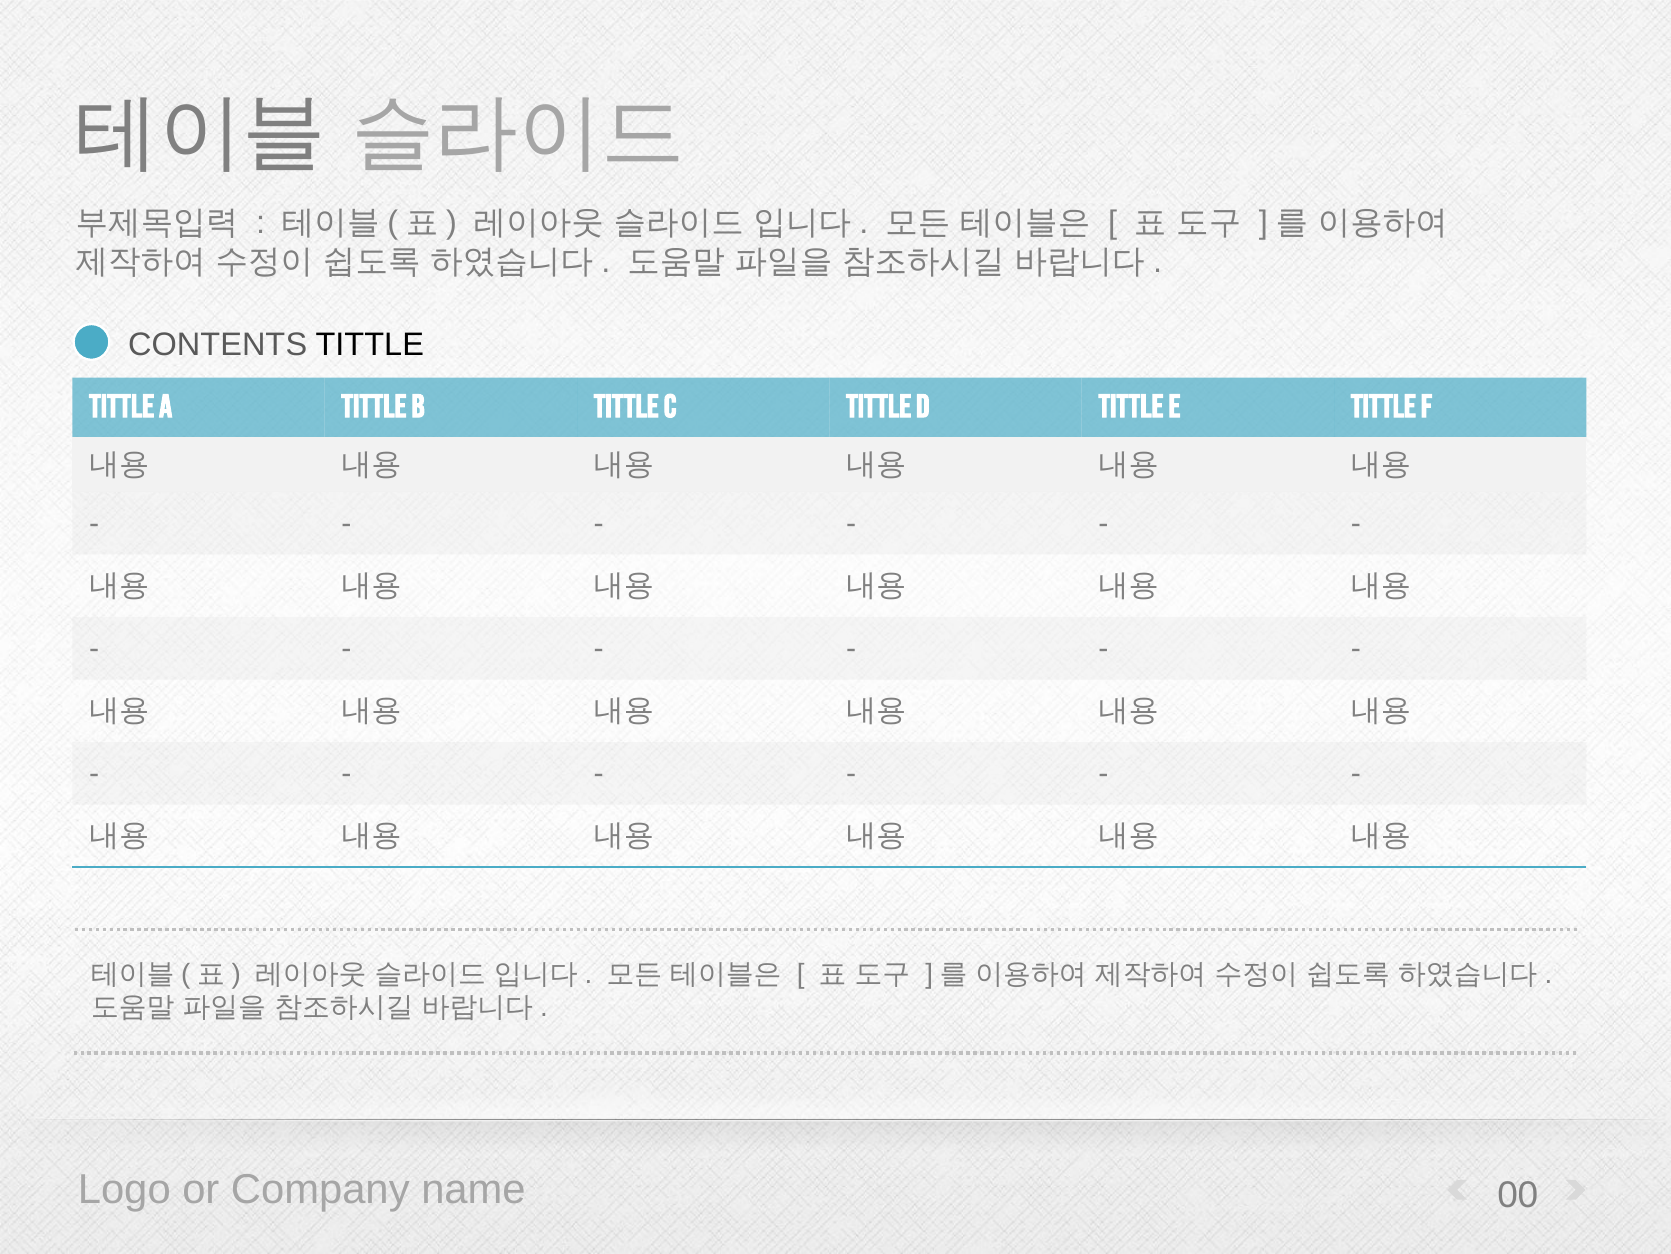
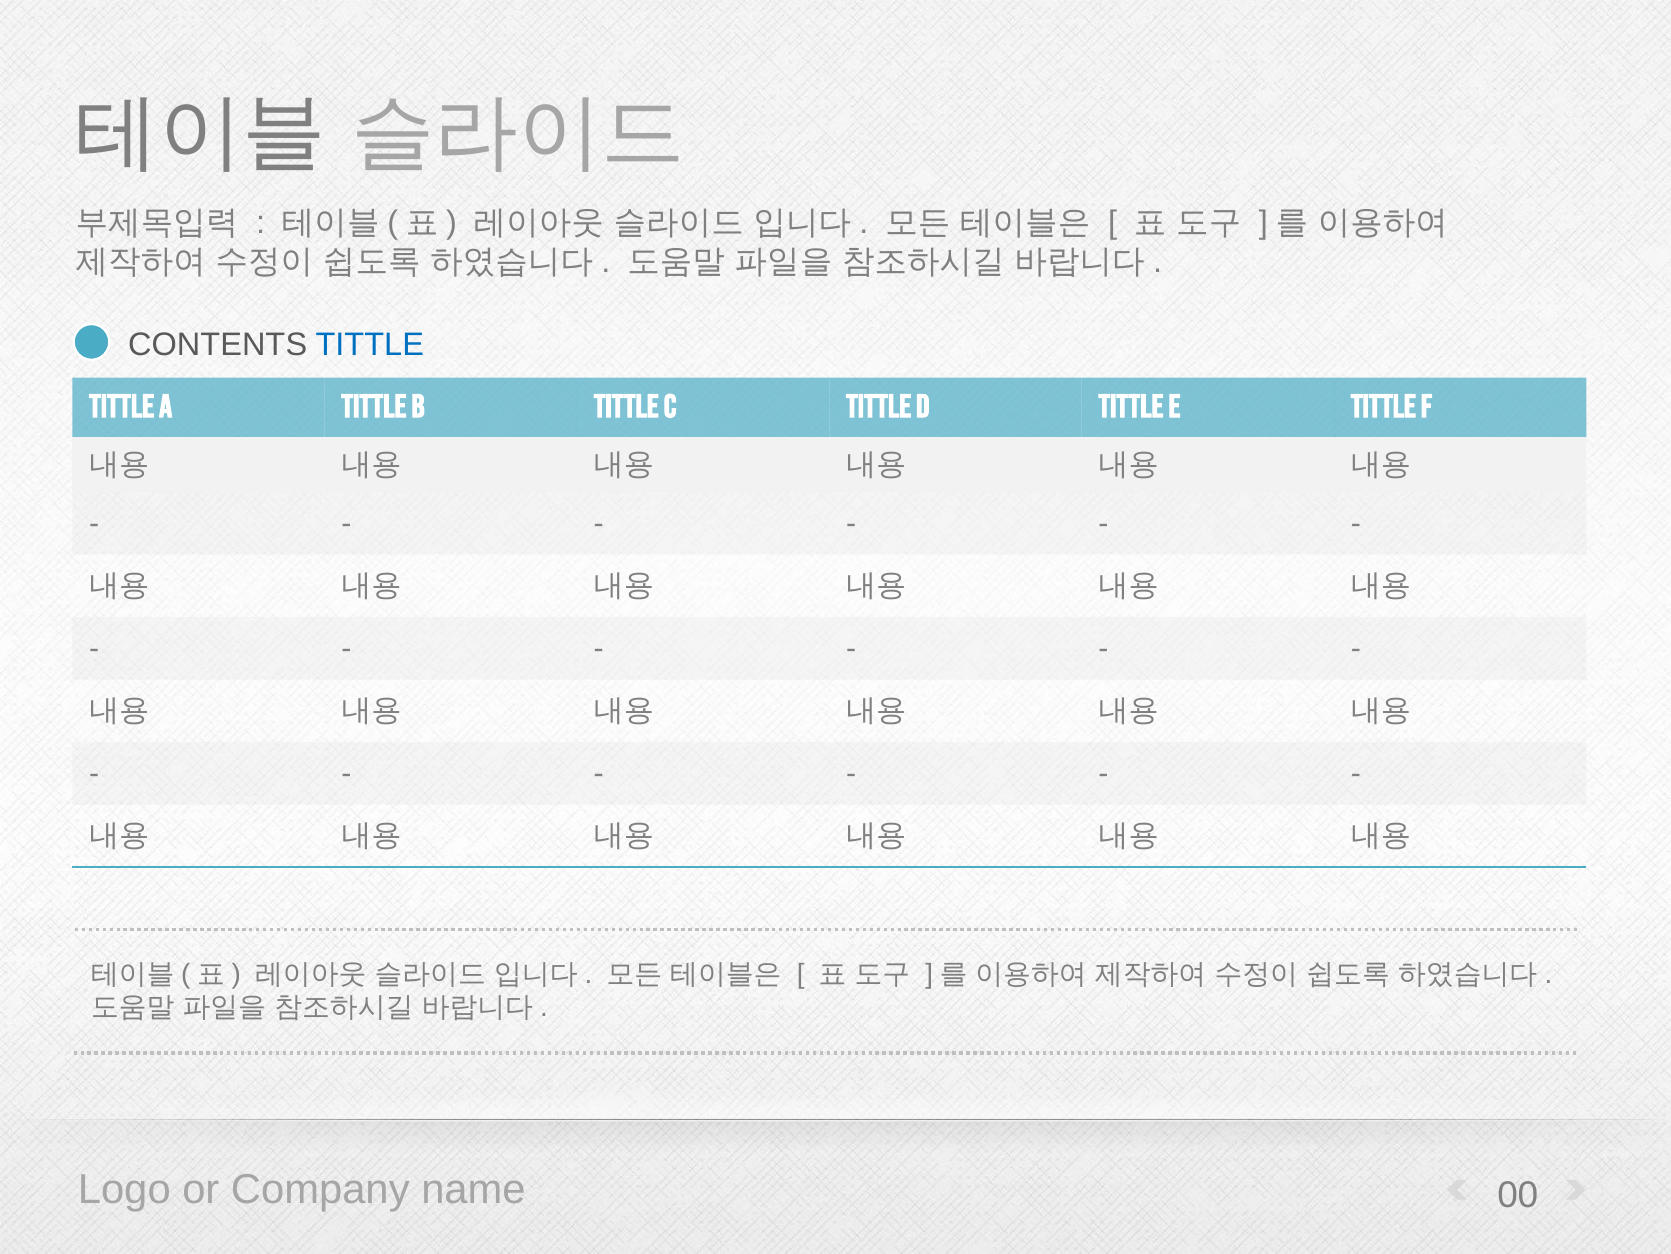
TITTLE at (370, 344) colour: black -> blue
